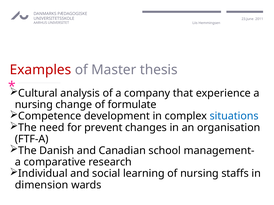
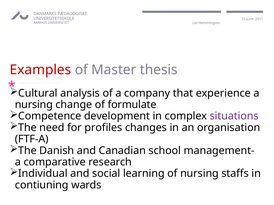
situations colour: blue -> purple
prevent: prevent -> profiles
dimension: dimension -> contiuning
